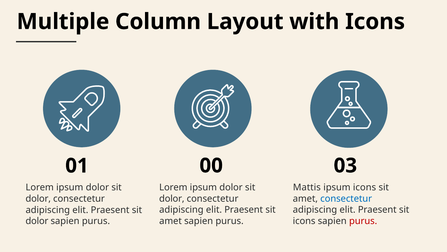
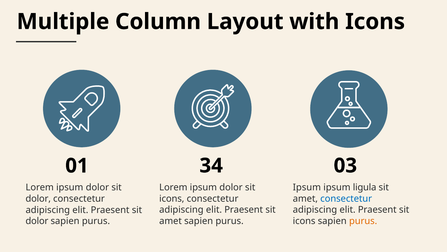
00: 00 -> 34
Mattis at (307, 187): Mattis -> Ipsum
ipsum icons: icons -> ligula
dolor at (172, 198): dolor -> icons
purus at (363, 221) colour: red -> orange
